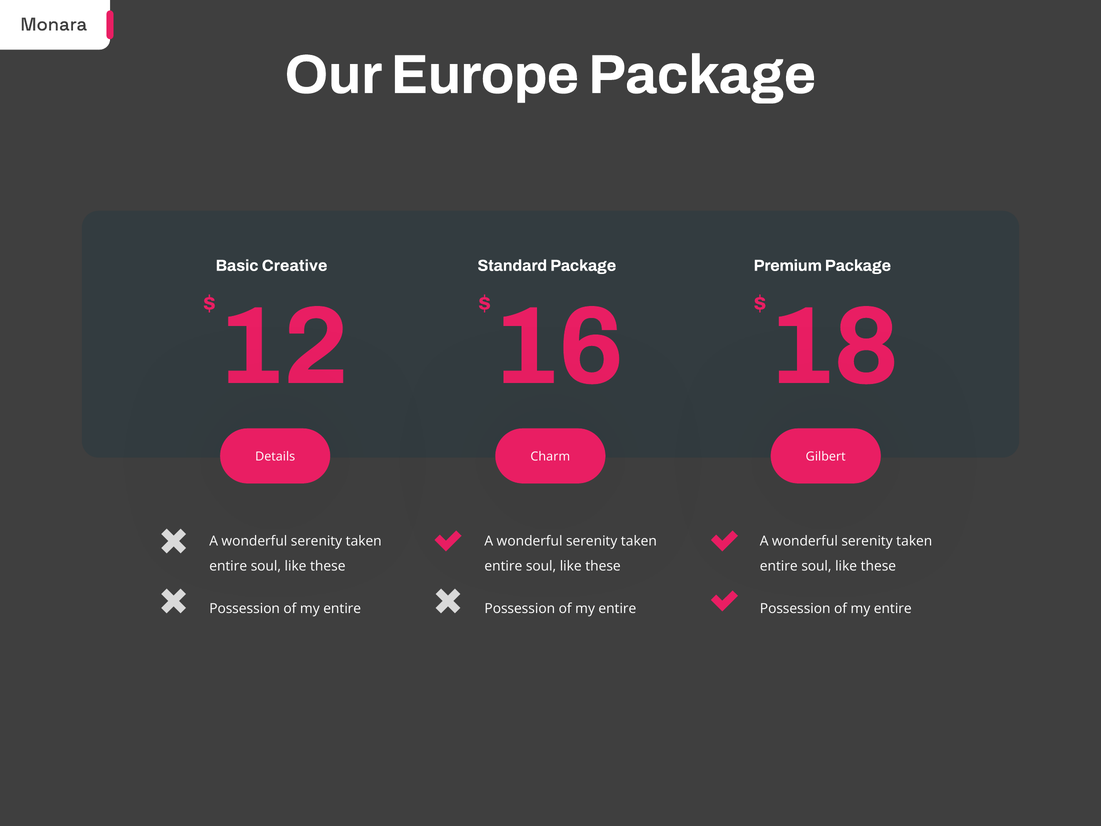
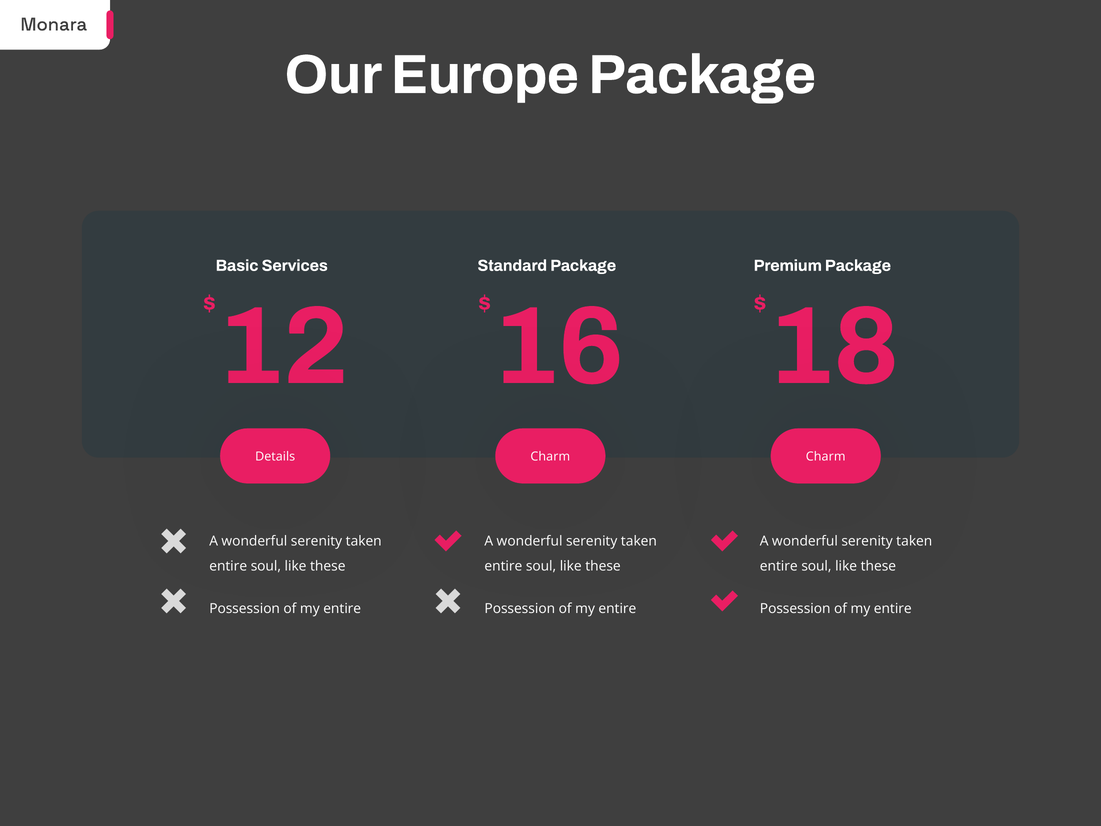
Creative: Creative -> Services
Gilbert at (826, 457): Gilbert -> Charm
